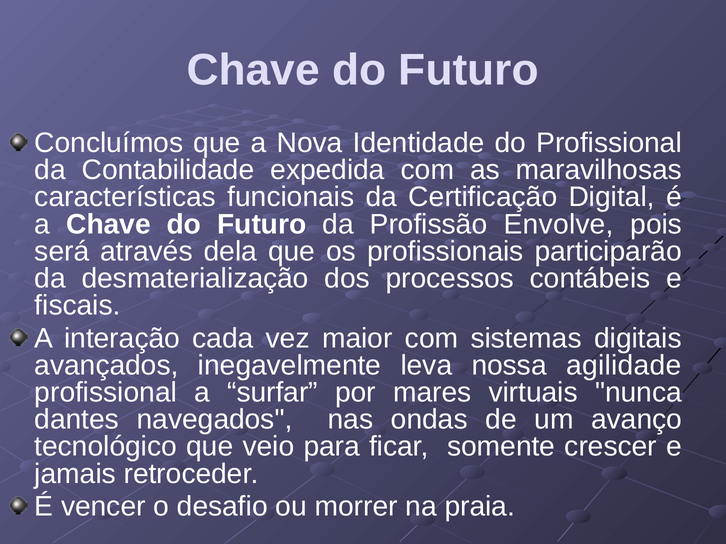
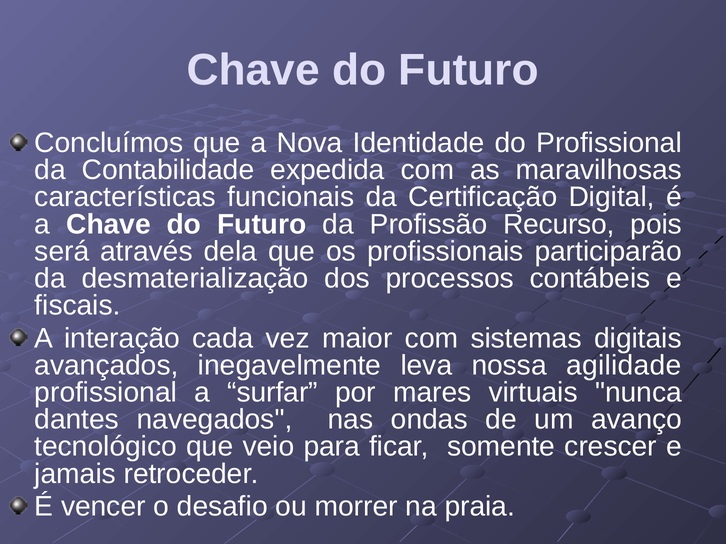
Envolve: Envolve -> Recurso
